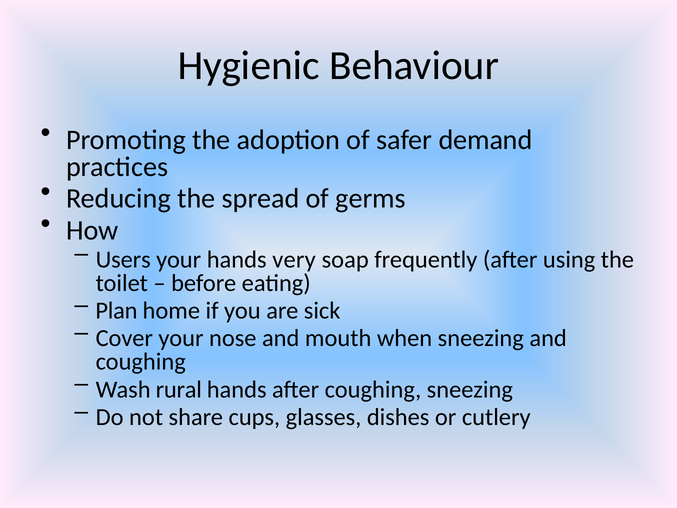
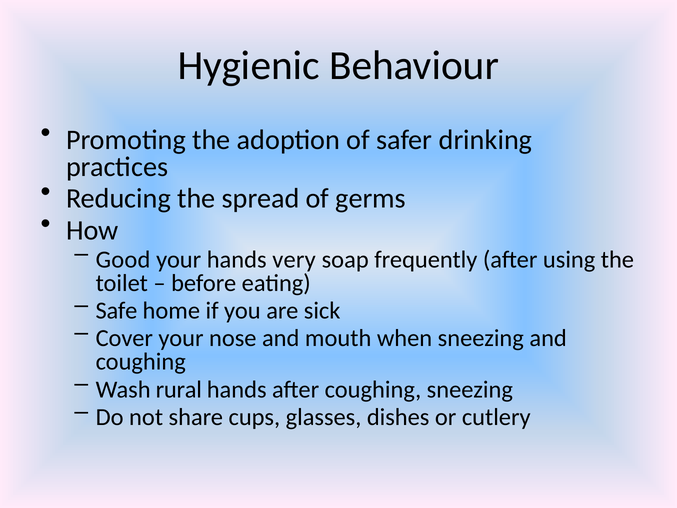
demand: demand -> drinking
Users: Users -> Good
Plan: Plan -> Safe
